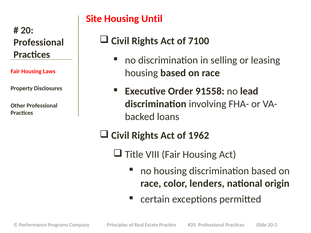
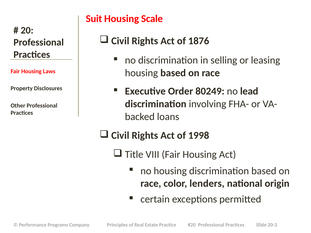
Site: Site -> Suit
Until: Until -> Scale
7100: 7100 -> 1876
91558: 91558 -> 80249
1962: 1962 -> 1998
